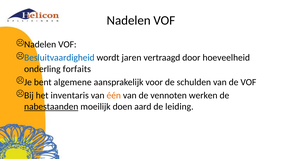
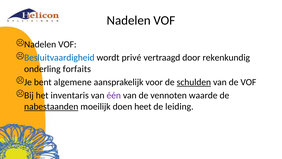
jaren: jaren -> privé
hoeveelheid: hoeveelheid -> rekenkundig
schulden underline: none -> present
één colour: orange -> purple
werken: werken -> waarde
aard: aard -> heet
